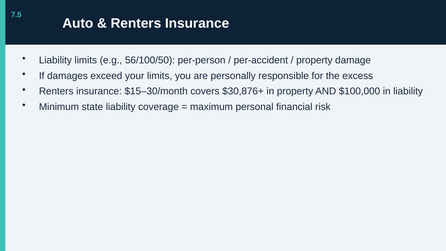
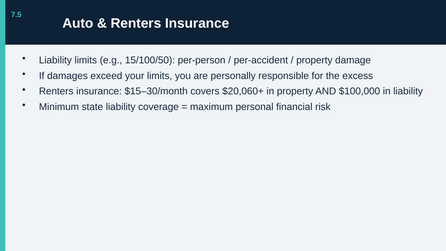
56/100/50: 56/100/50 -> 15/100/50
$30,876+: $30,876+ -> $20,060+
